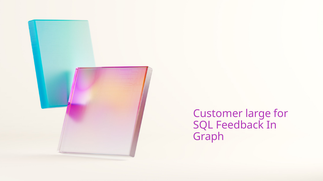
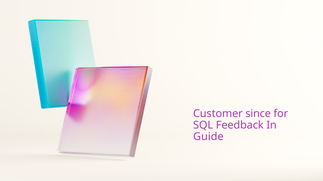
large: large -> since
Graph: Graph -> Guide
